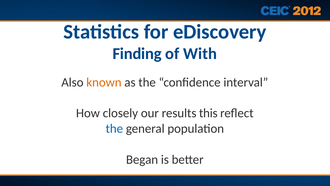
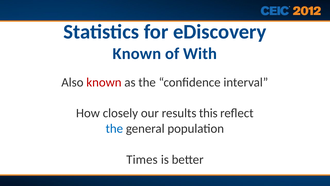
Finding at (137, 54): Finding -> Known
known at (104, 82) colour: orange -> red
Began: Began -> Times
